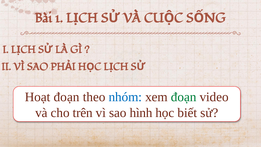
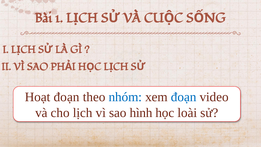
đoạn at (184, 97) colour: green -> blue
trên: trên -> lịch
biết: biết -> loài
